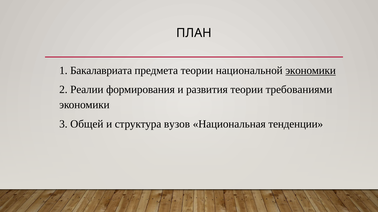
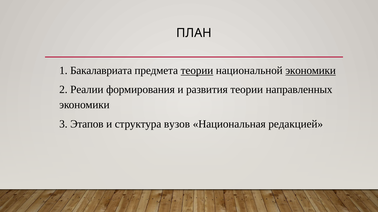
теории at (197, 71) underline: none -> present
требованиями: требованиями -> направленных
Общей: Общей -> Этапов
тенденции: тенденции -> редакцией
